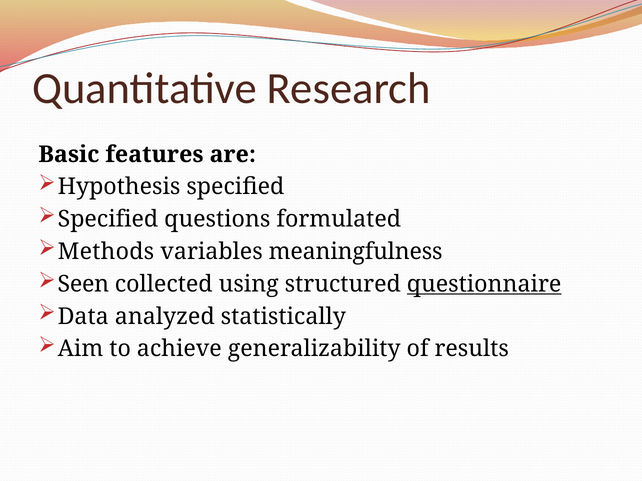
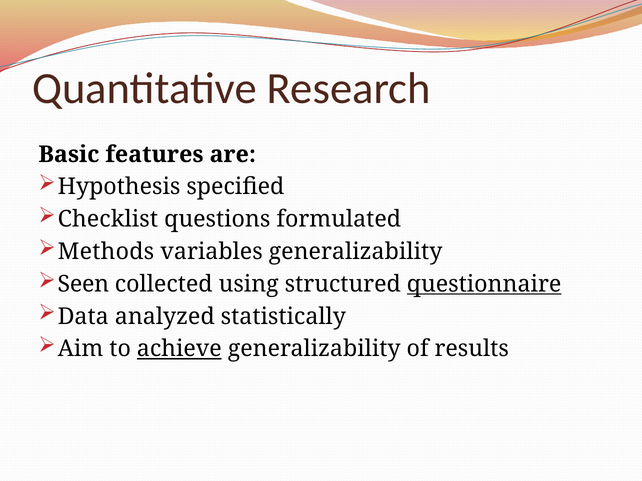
Specified at (108, 219): Specified -> Checklist
variables meaningfulness: meaningfulness -> generalizability
achieve underline: none -> present
